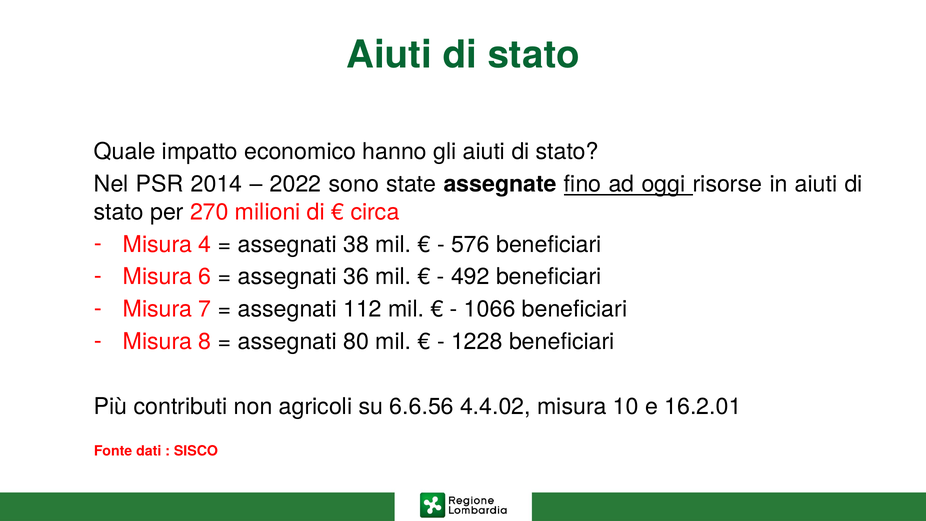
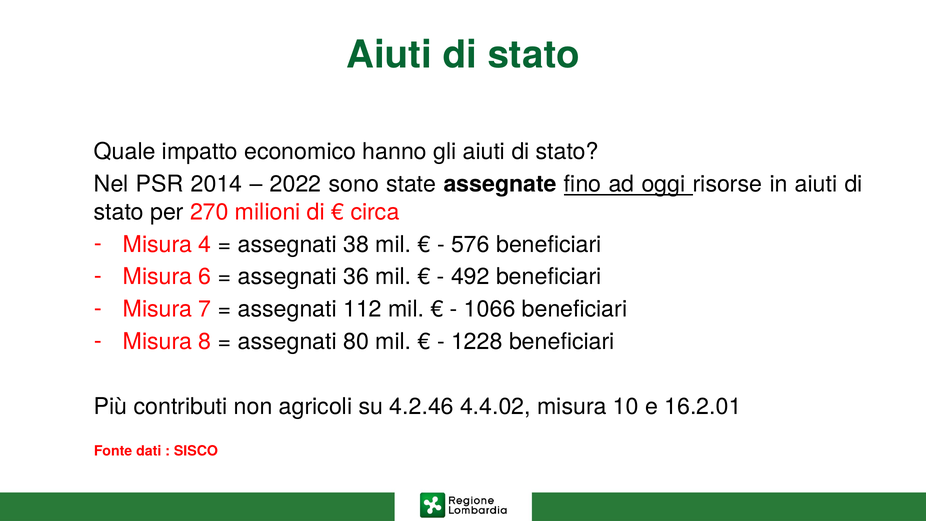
6.6.56: 6.6.56 -> 4.2.46
